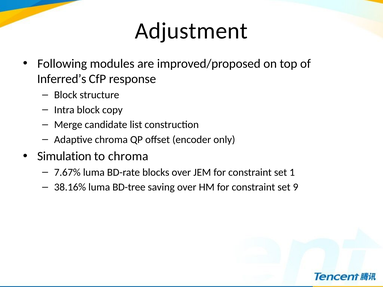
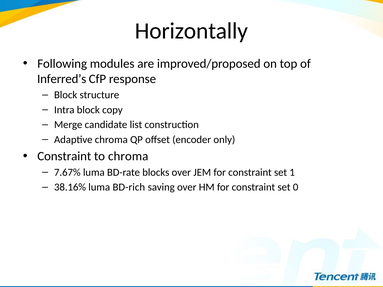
Adjustment: Adjustment -> Horizontally
Simulation at (64, 156): Simulation -> Constraint
BD-tree: BD-tree -> BD-rich
9: 9 -> 0
